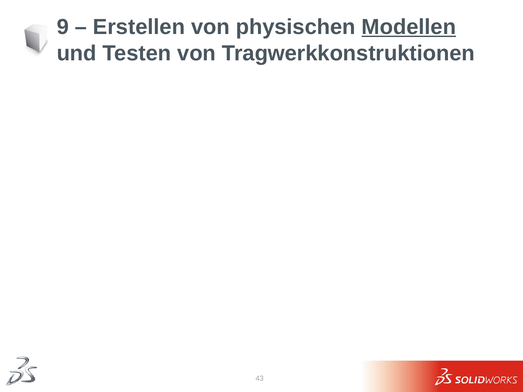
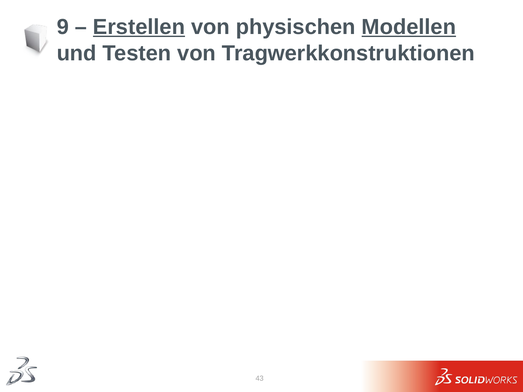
Erstellen underline: none -> present
